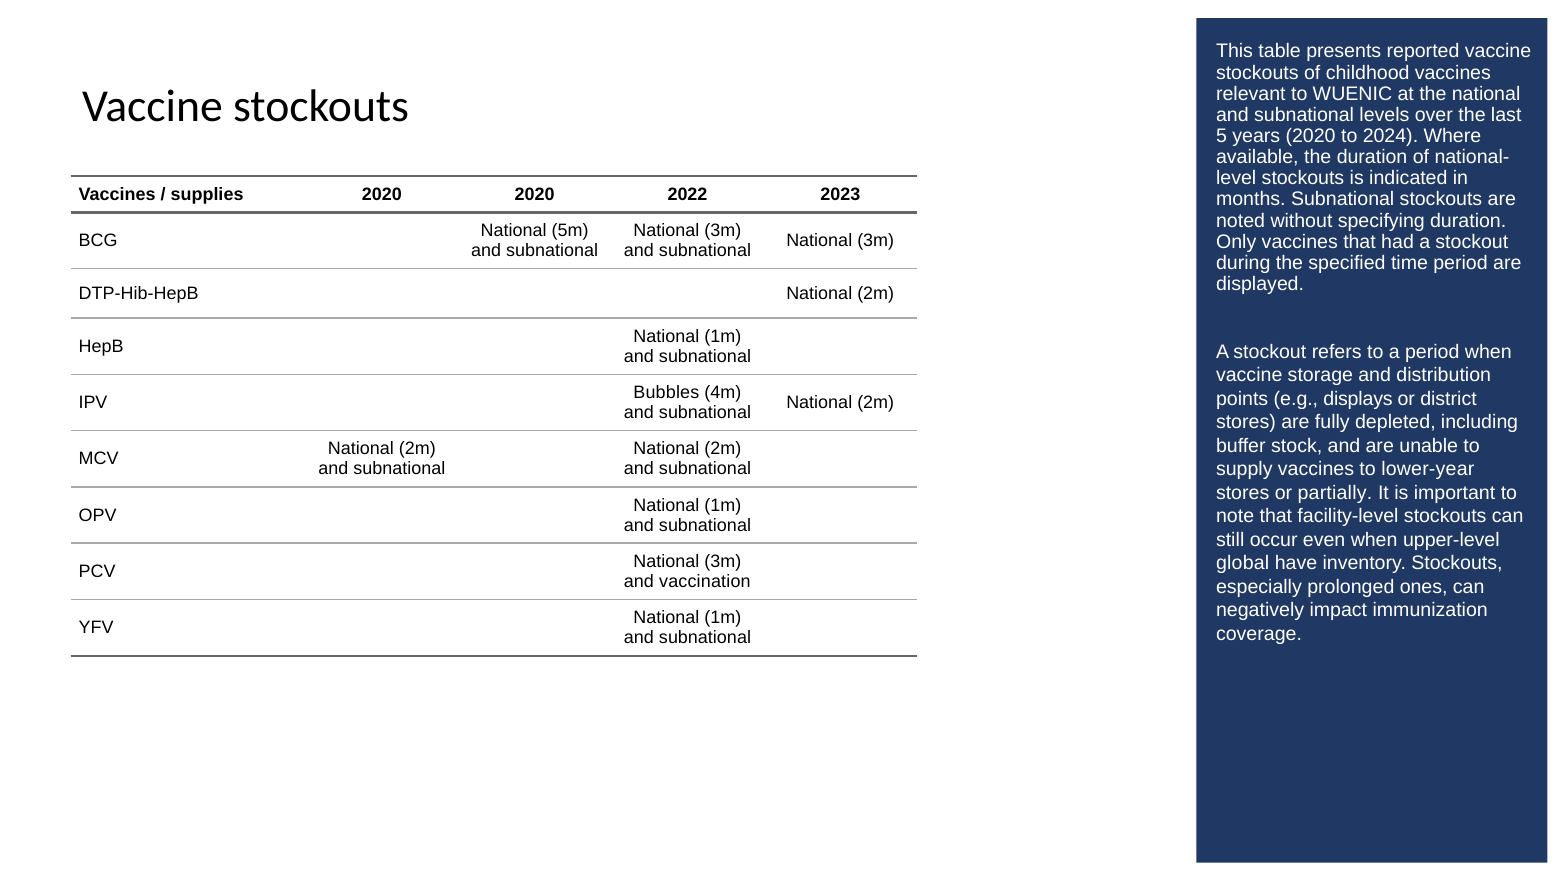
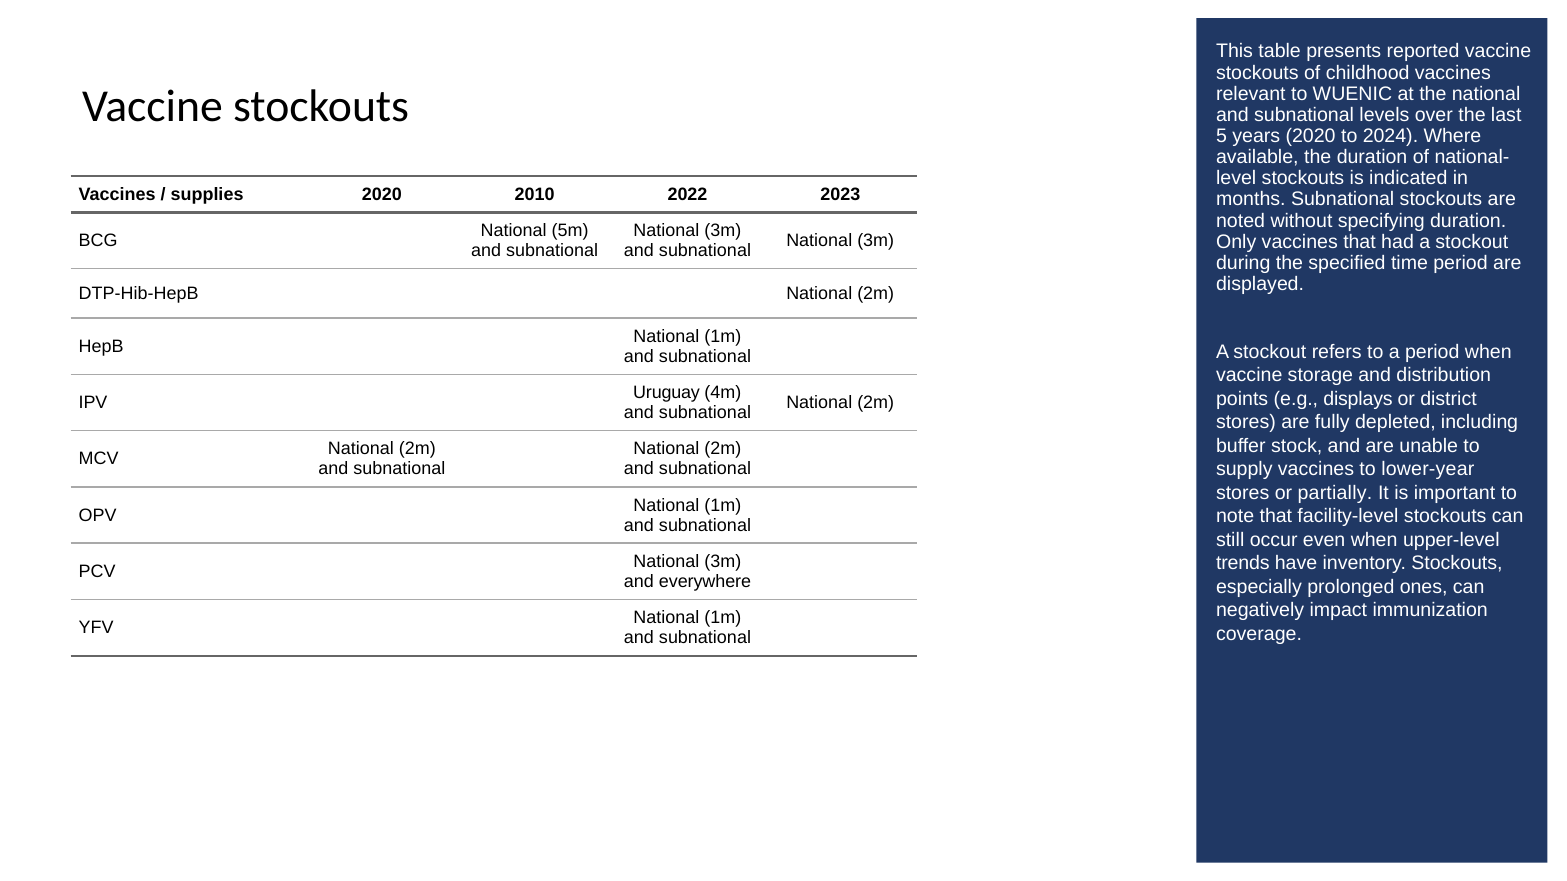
2020 2020: 2020 -> 2010
Bubbles: Bubbles -> Uruguay
global: global -> trends
vaccination: vaccination -> everywhere
